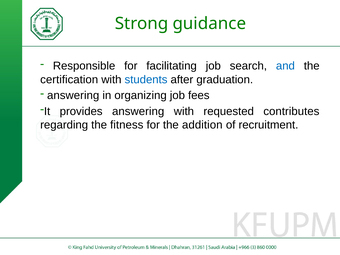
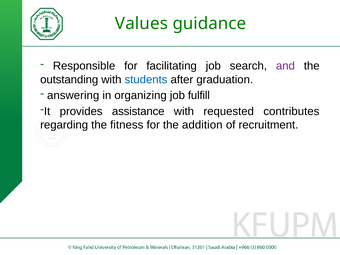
Strong: Strong -> Values
and colour: blue -> purple
certification: certification -> outstanding
fees: fees -> fulfill
provides answering: answering -> assistance
